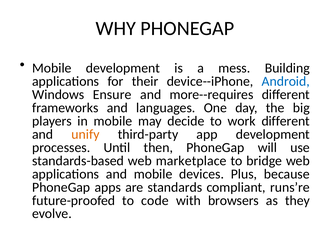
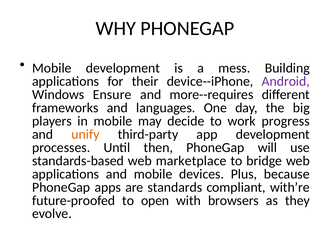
Android colour: blue -> purple
work different: different -> progress
runs’re: runs’re -> with’re
code: code -> open
